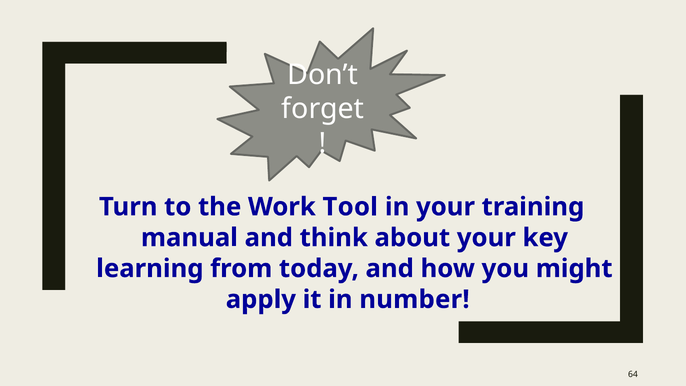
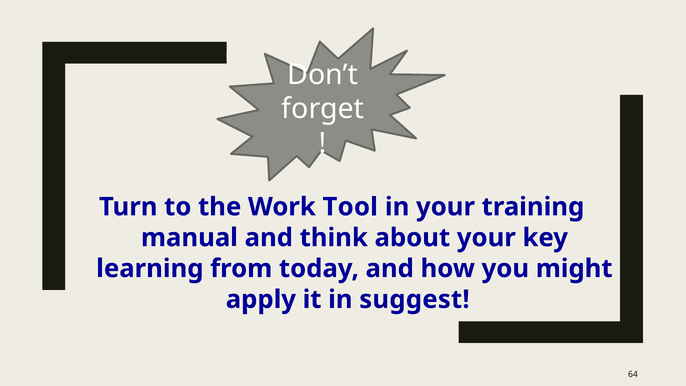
number: number -> suggest
